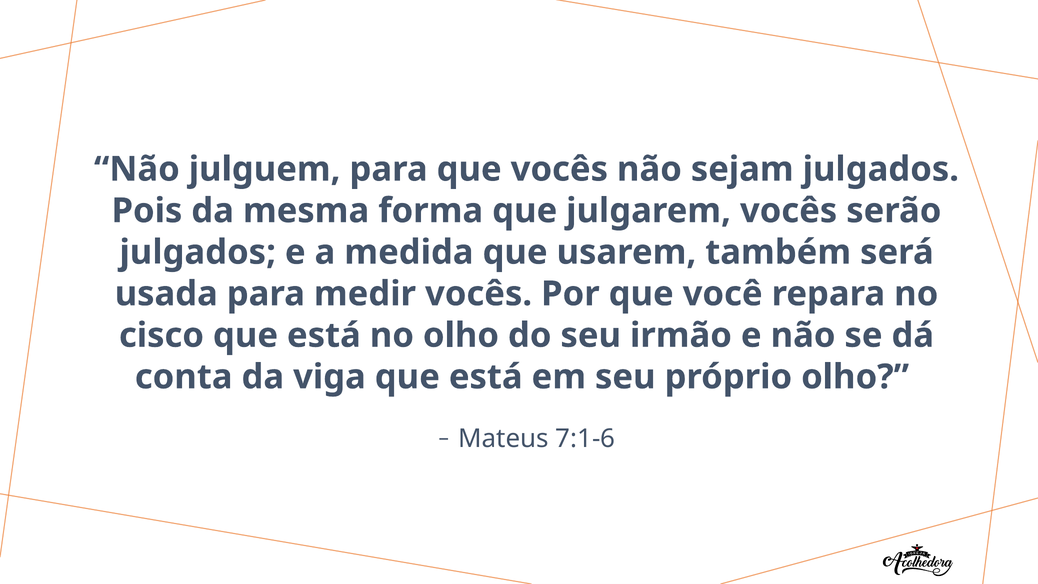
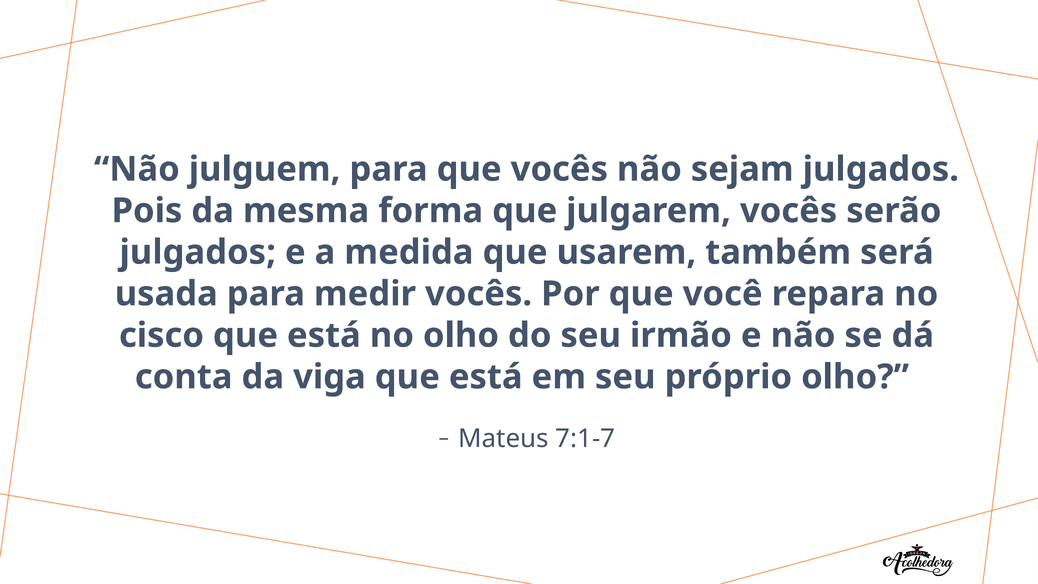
7:1-6: 7:1-6 -> 7:1-7
